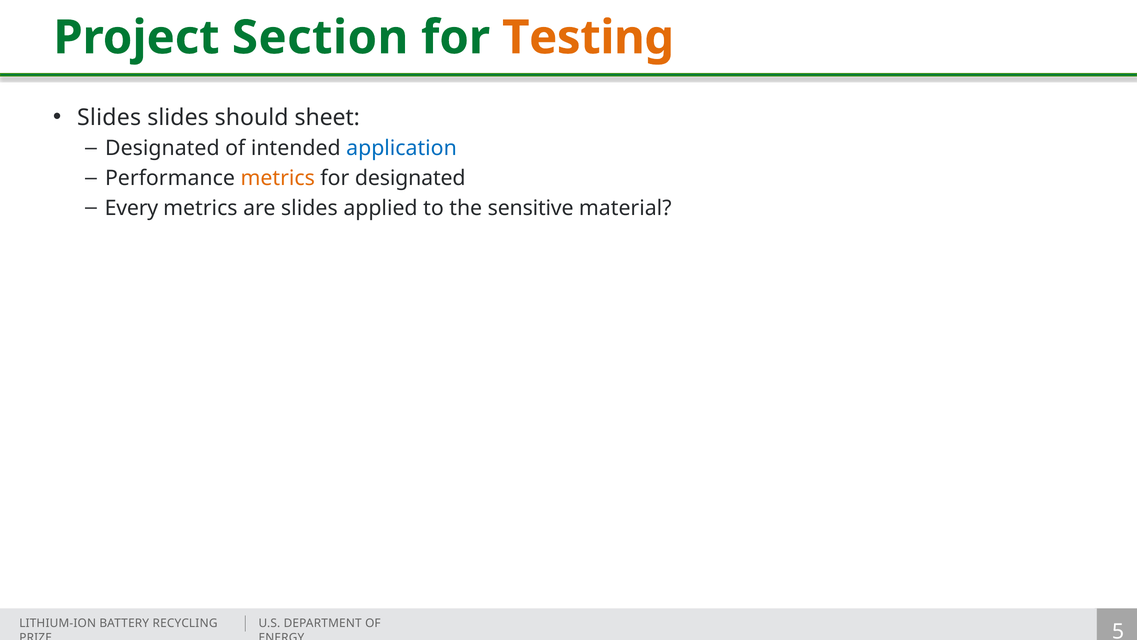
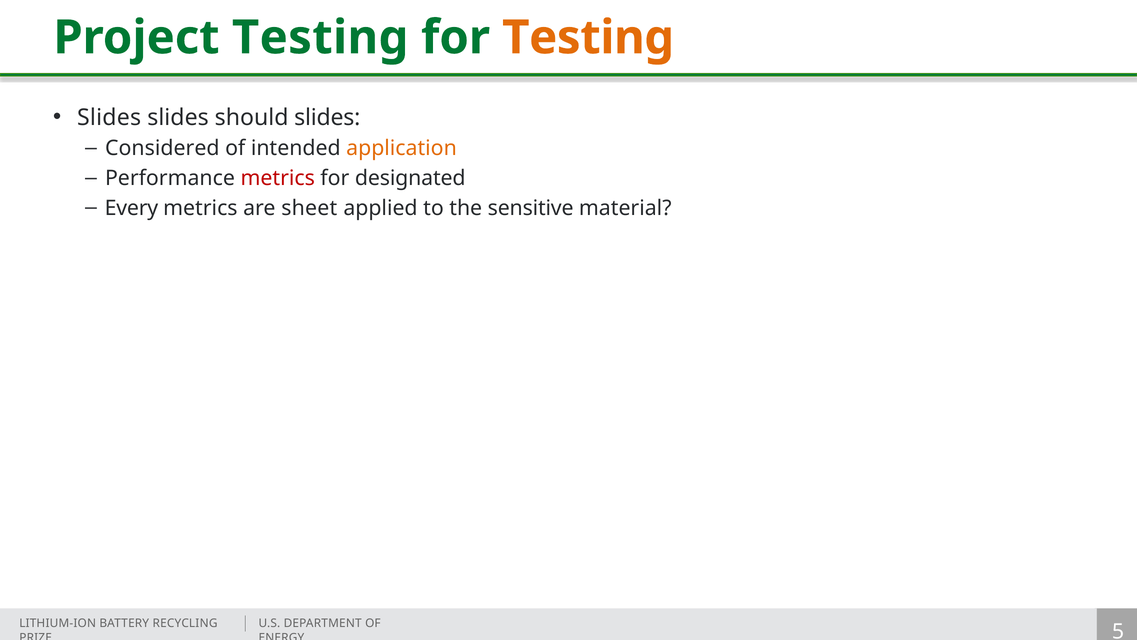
Project Section: Section -> Testing
should sheet: sheet -> slides
Designated at (162, 148): Designated -> Considered
application colour: blue -> orange
metrics at (278, 178) colour: orange -> red
are slides: slides -> sheet
